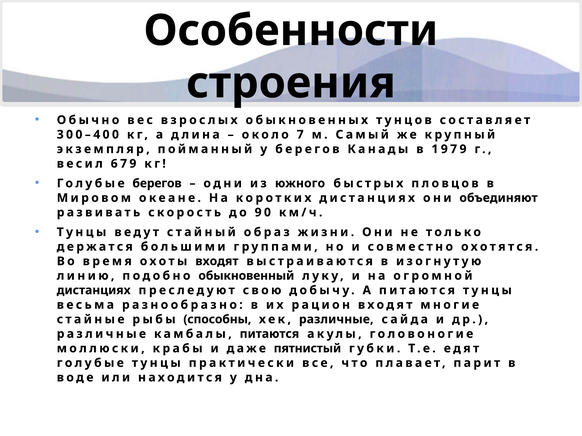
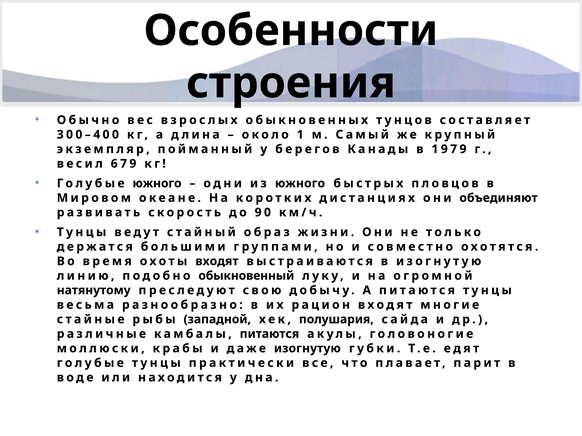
7: 7 -> 1
Голубые берегов: берегов -> южного
дистанциях at (94, 291): дистанциях -> натянутому
способны: способны -> западной
хек различные: различные -> полушария
даже пятнистый: пятнистый -> изогнутую
